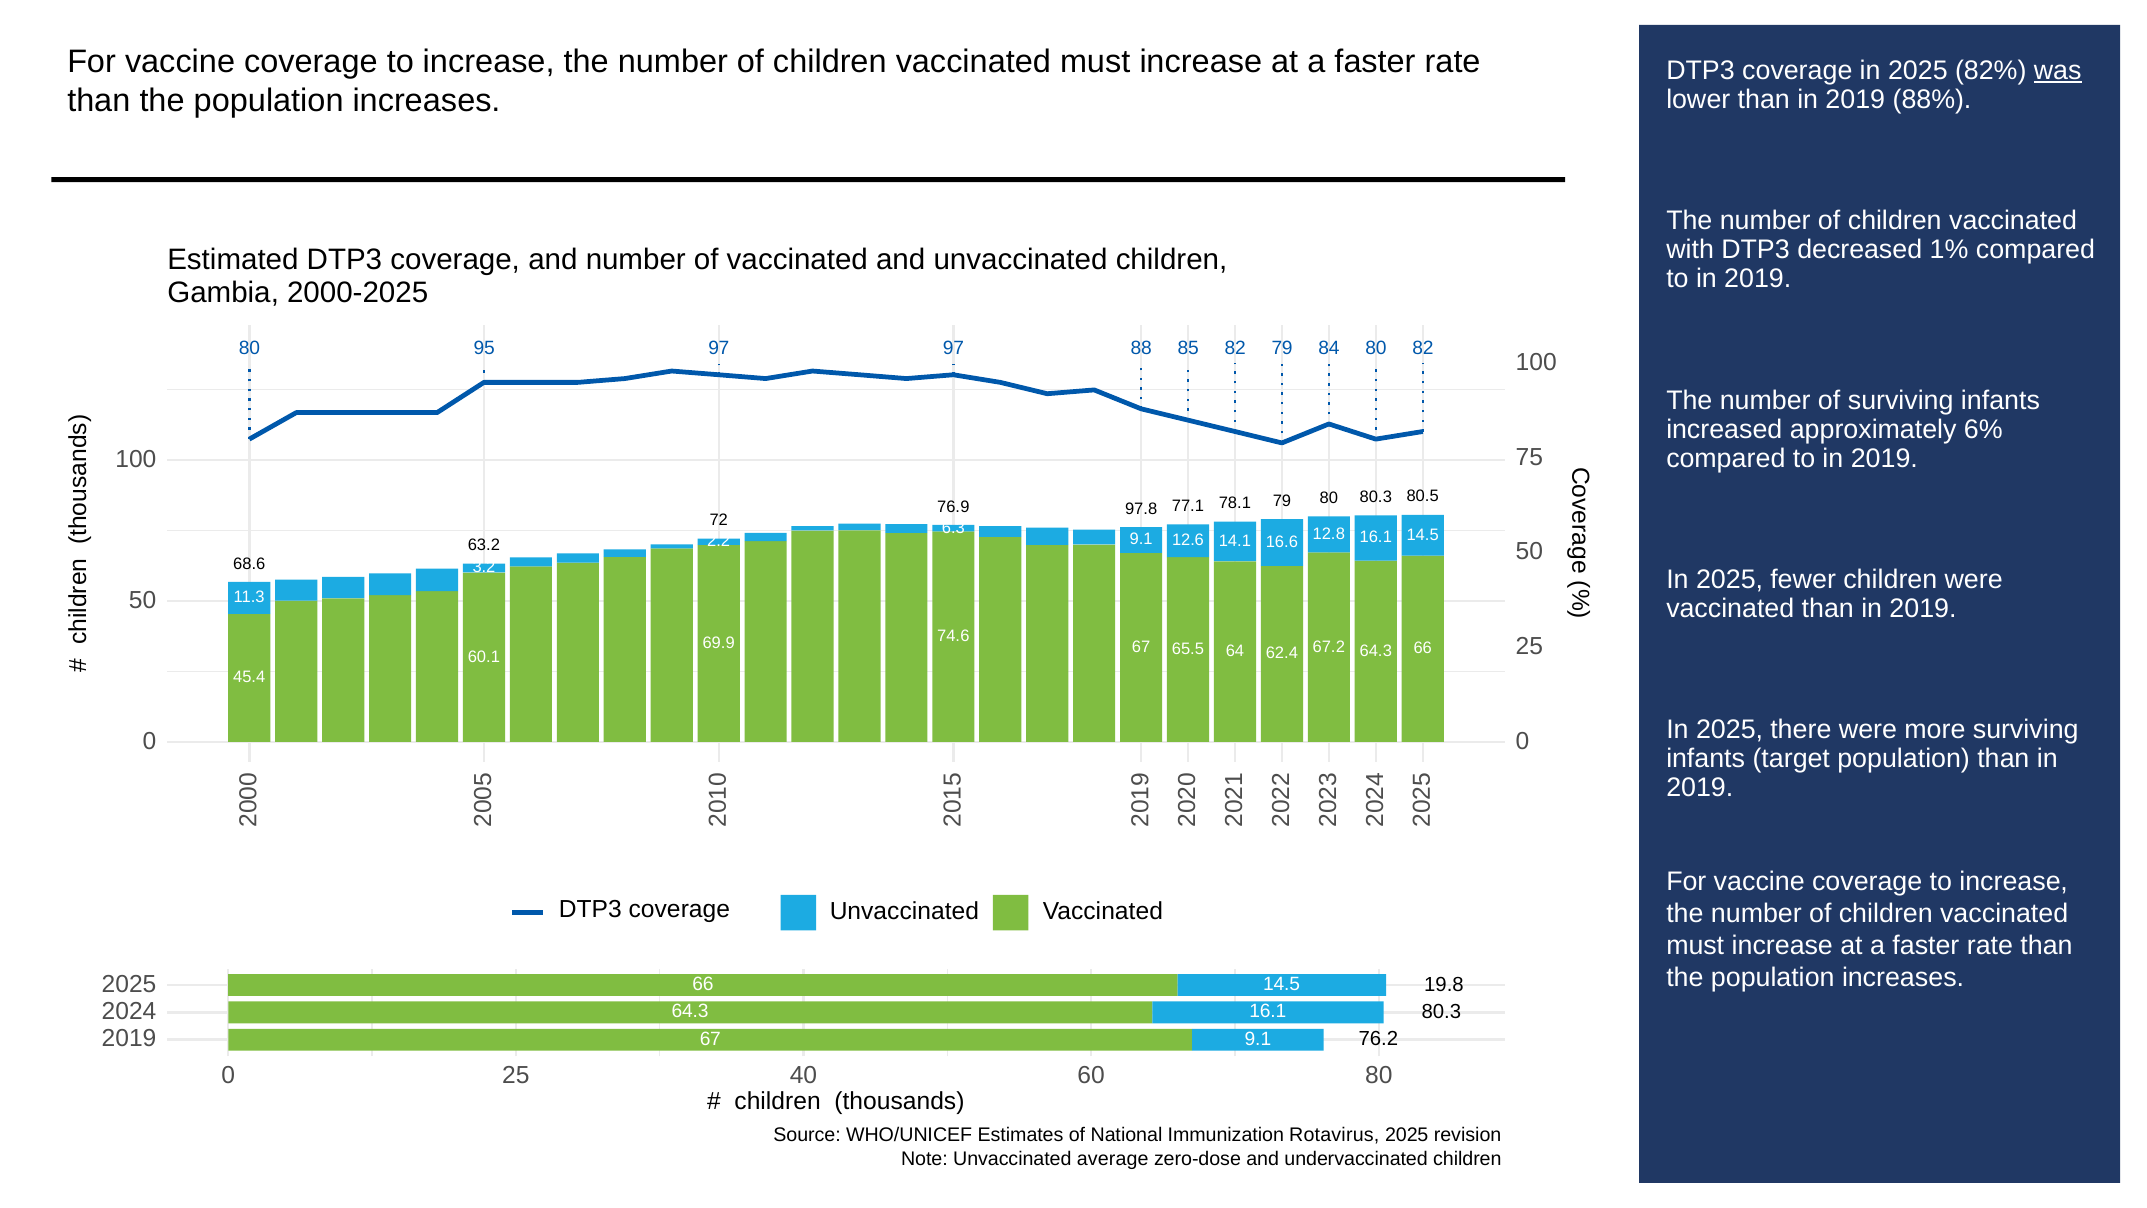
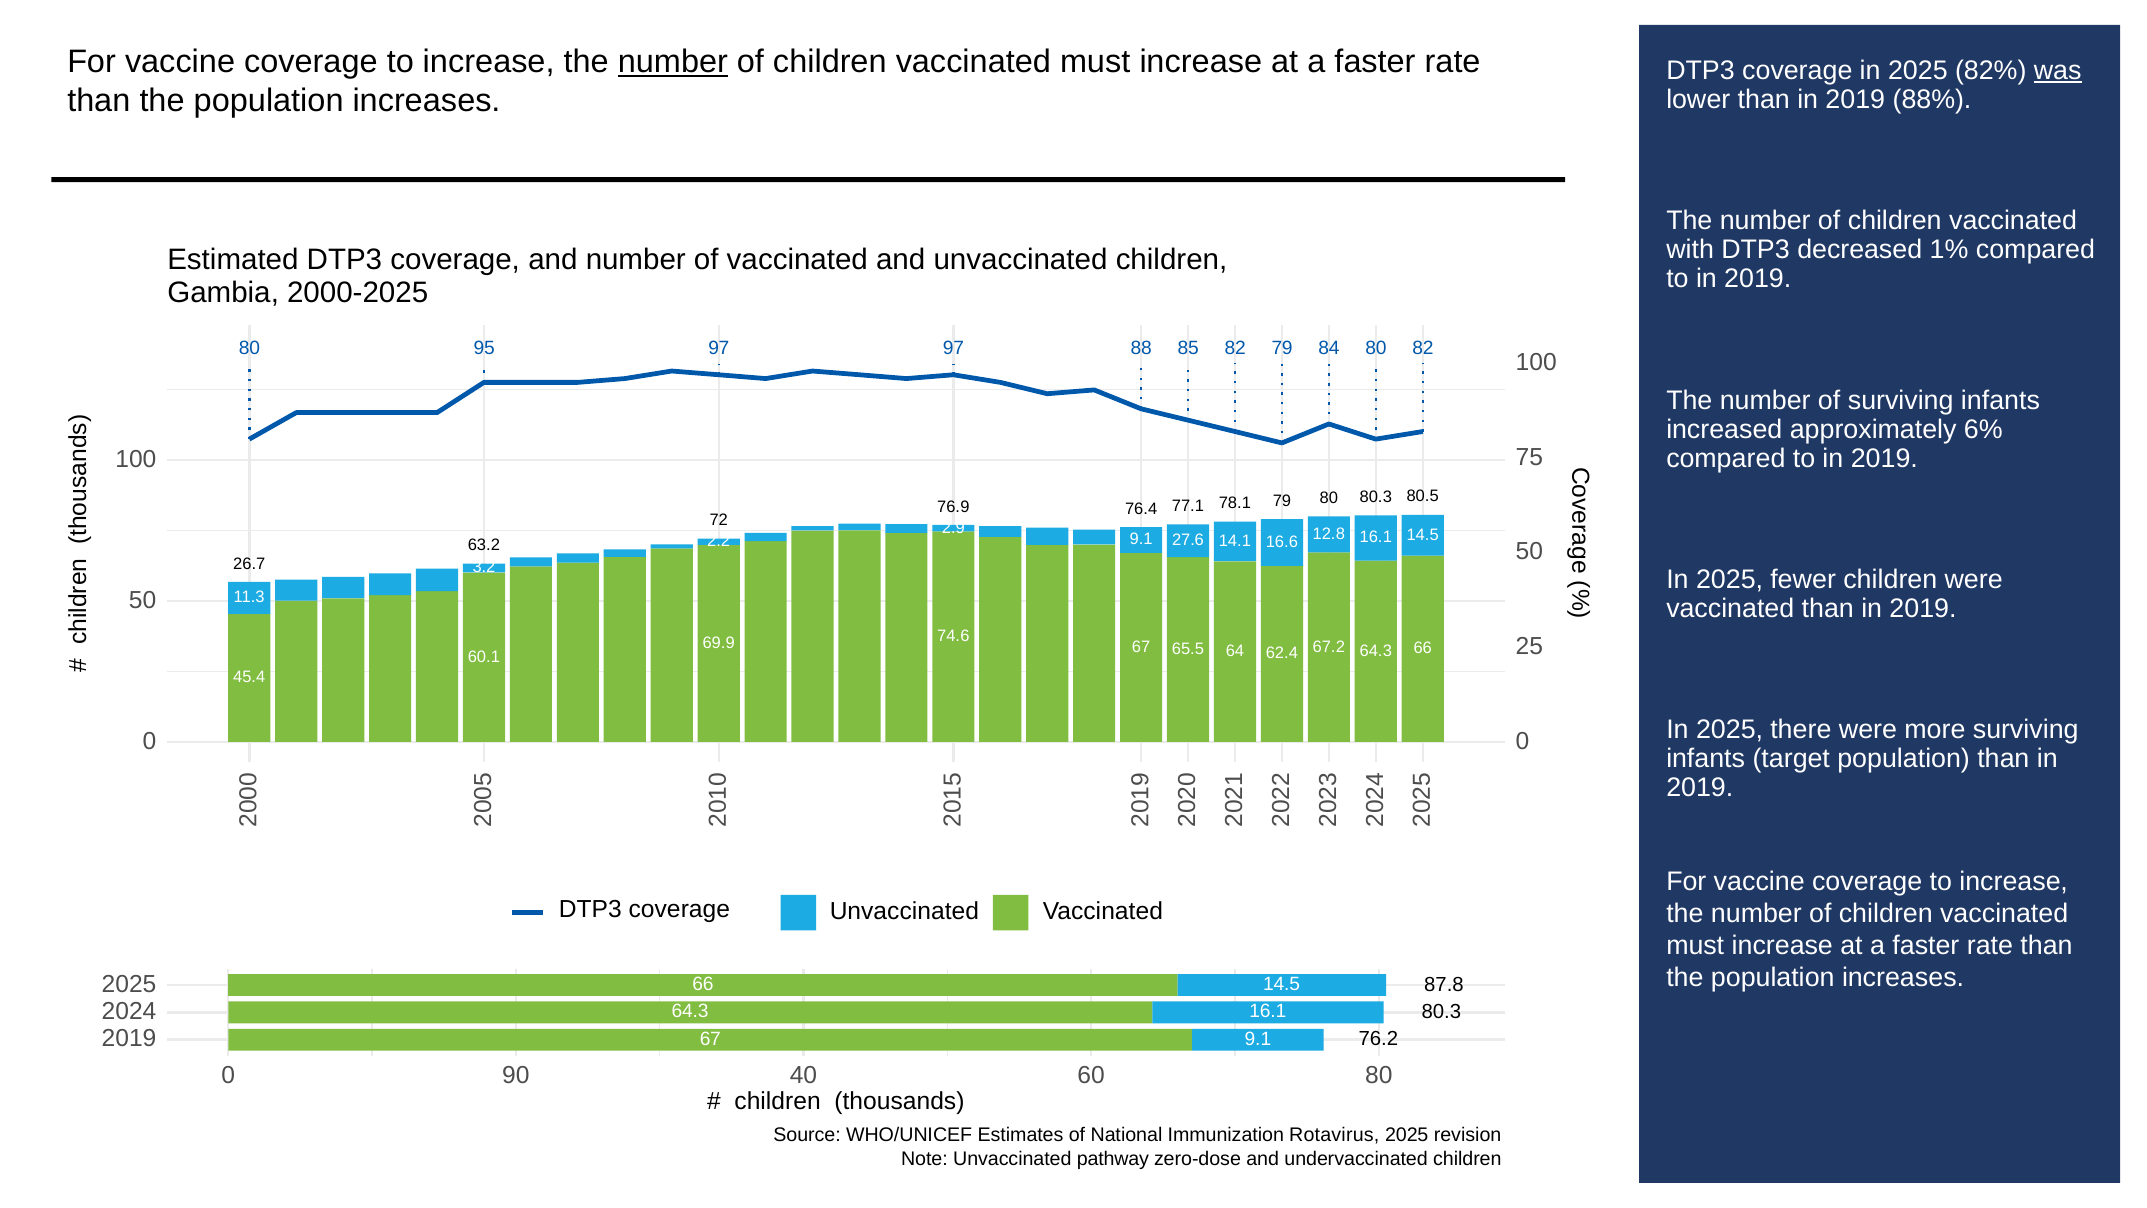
number at (673, 62) underline: none -> present
97.8: 97.8 -> 76.4
6.3: 6.3 -> 2.9
12.6: 12.6 -> 27.6
68.6: 68.6 -> 26.7
19.8: 19.8 -> 87.8
25 at (516, 1075): 25 -> 90
average: average -> pathway
